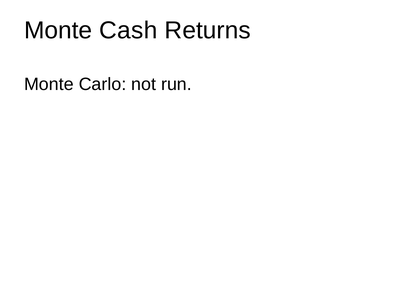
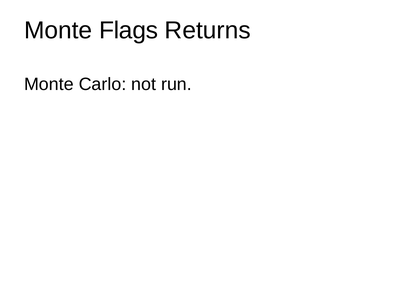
Cash: Cash -> Flags
